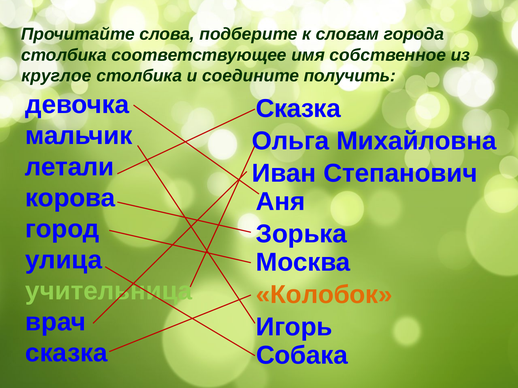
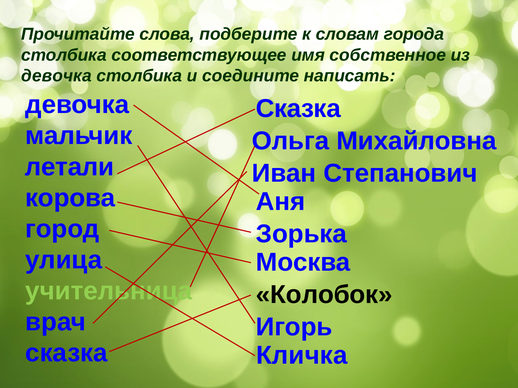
круглое at (56, 76): круглое -> девочка
получить: получить -> написать
Колобок colour: orange -> black
Собака: Собака -> Кличка
